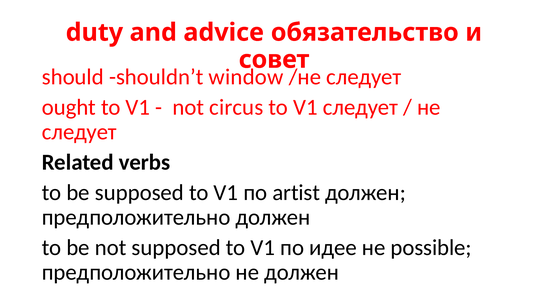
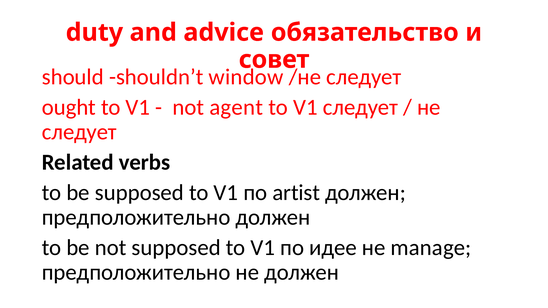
circus: circus -> agent
possible: possible -> manage
